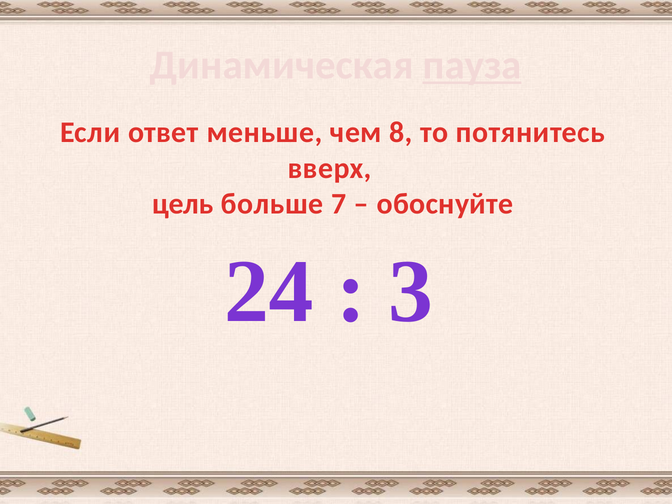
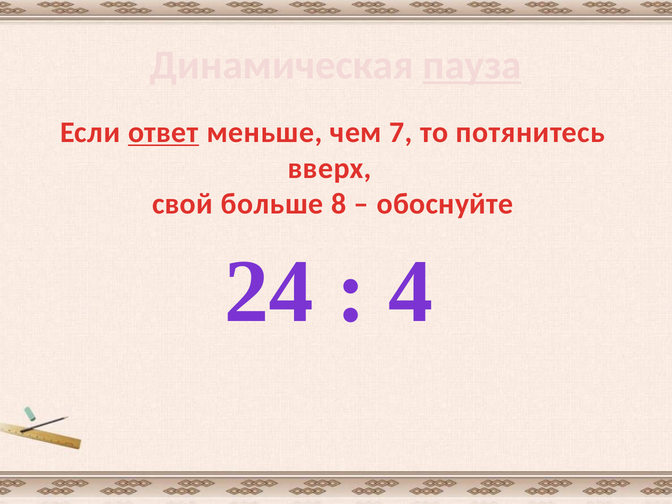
ответ underline: none -> present
8: 8 -> 7
цель: цель -> свой
7: 7 -> 8
3: 3 -> 4
